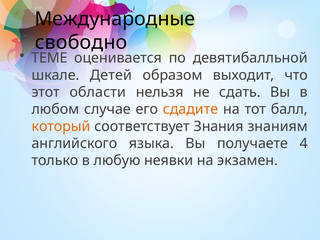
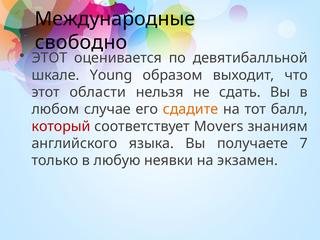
ТЕМЕ at (49, 58): ТЕМЕ -> ЭТОТ
Детей: Детей -> Young
который colour: orange -> red
Знания: Знания -> Movers
4: 4 -> 7
